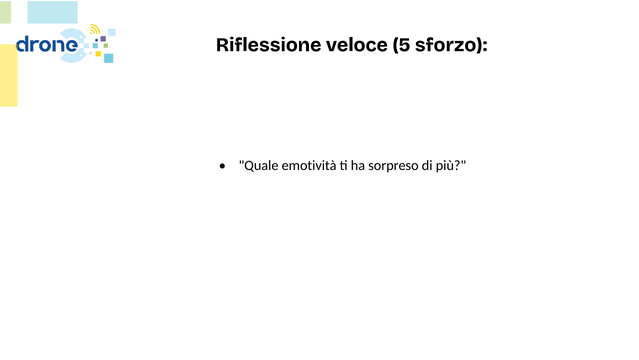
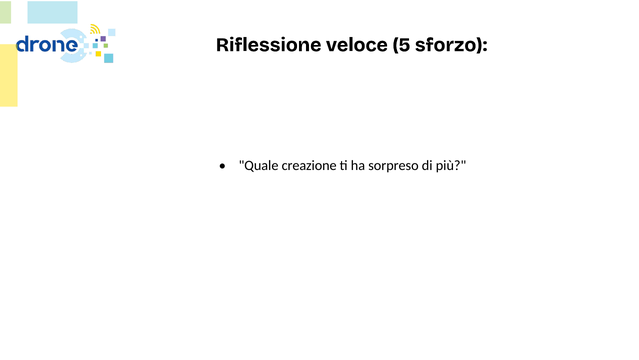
emotività: emotività -> creazione
